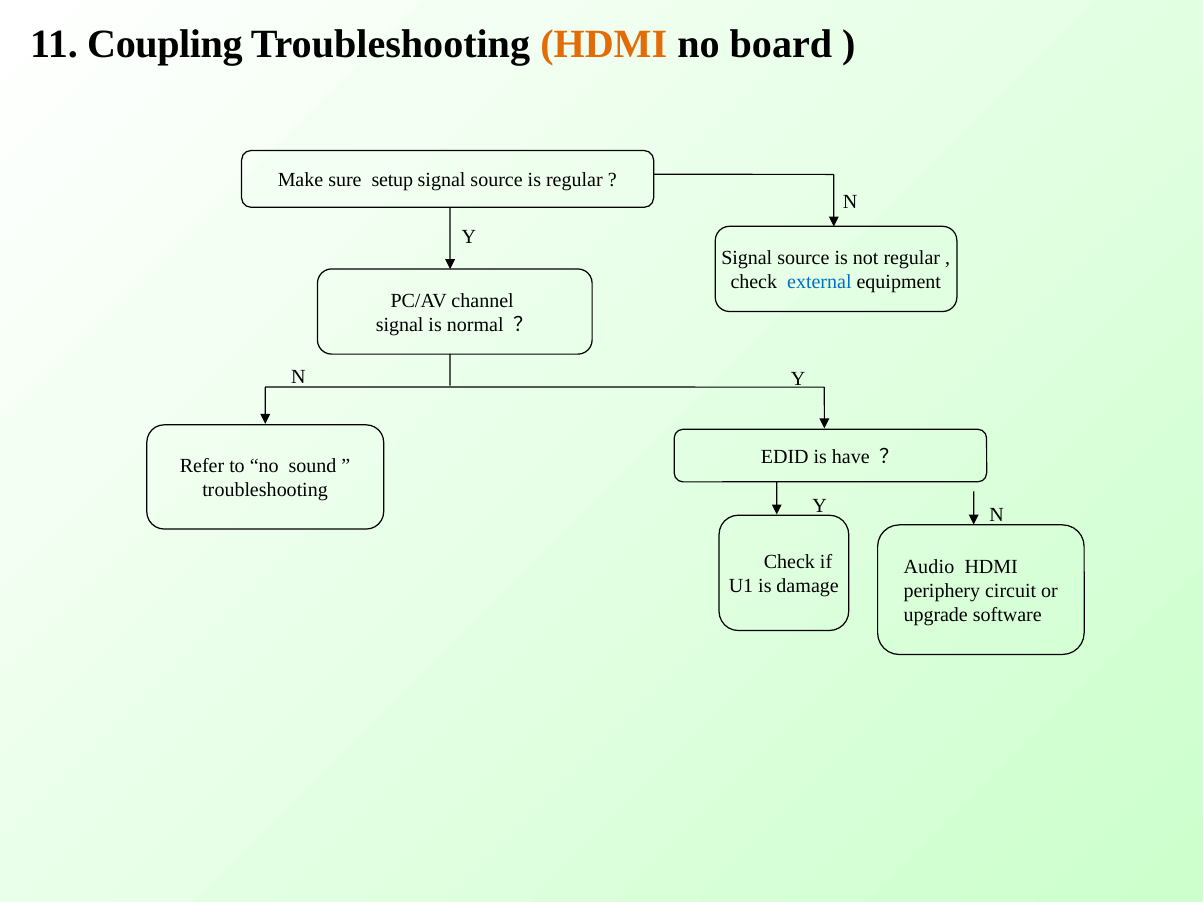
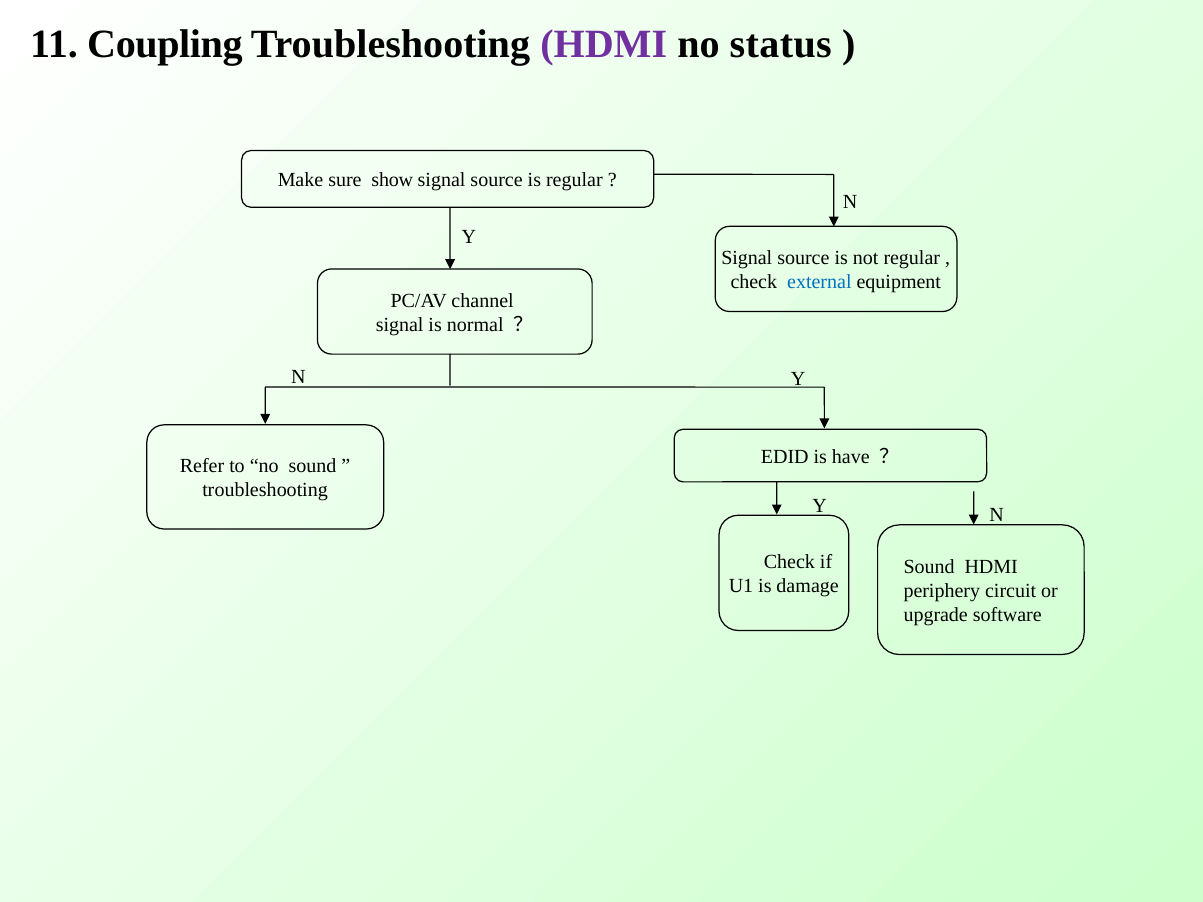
HDMI at (604, 44) colour: orange -> purple
board: board -> status
setup: setup -> show
Audio at (929, 567): Audio -> Sound
